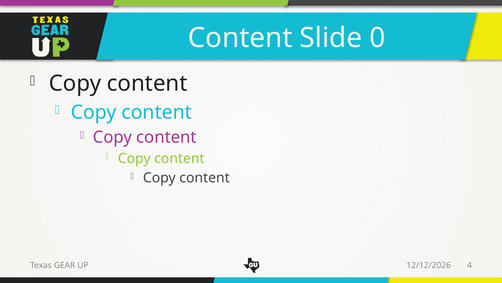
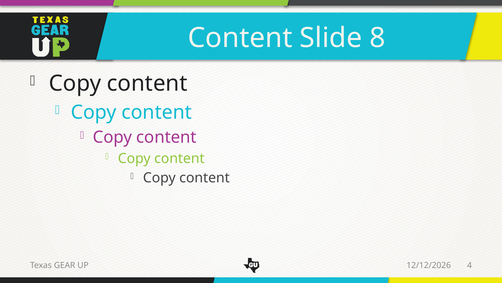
0: 0 -> 8
